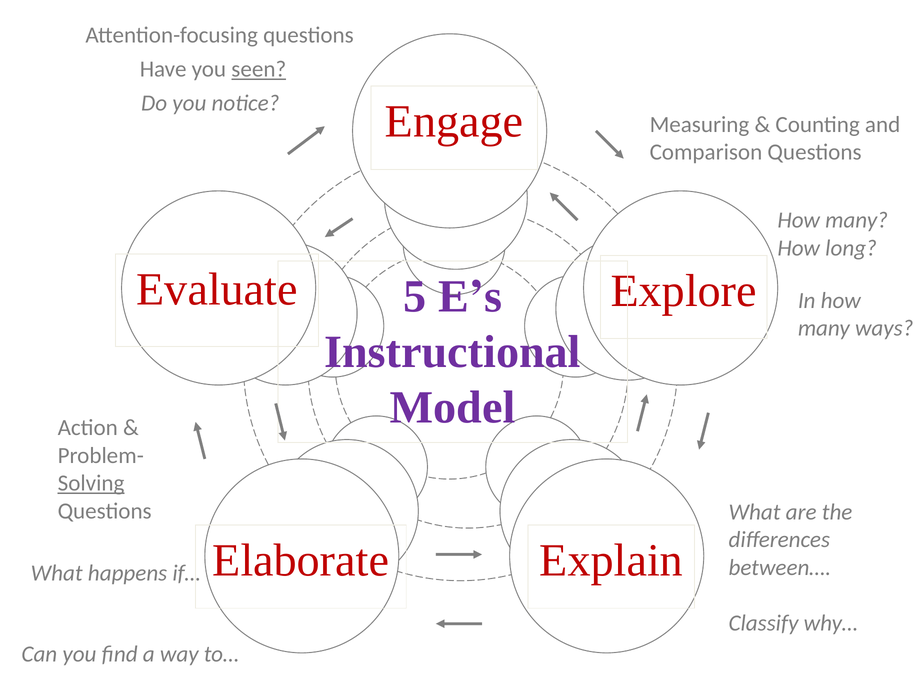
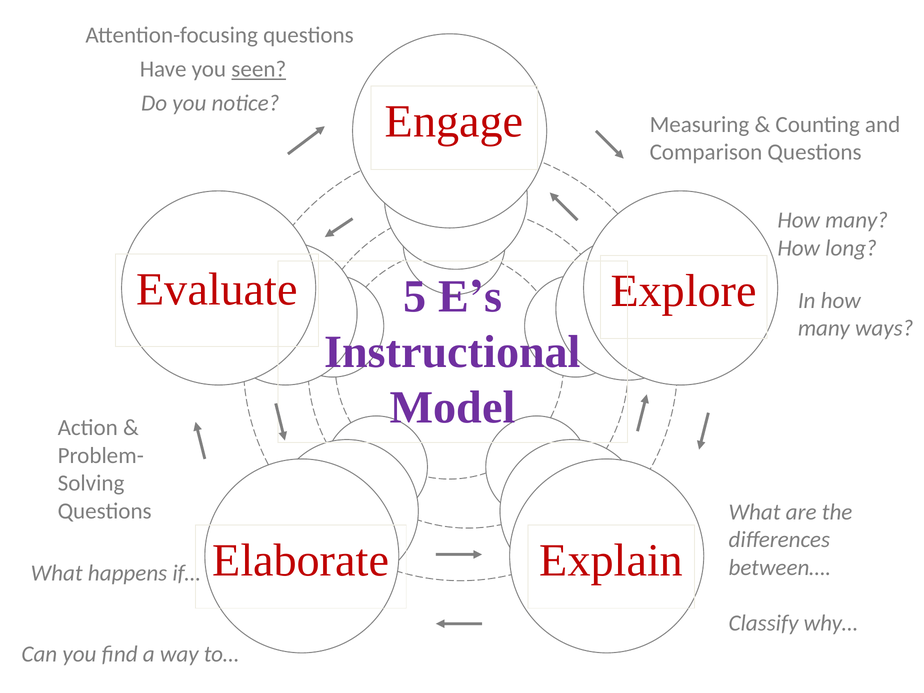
Solving underline: present -> none
